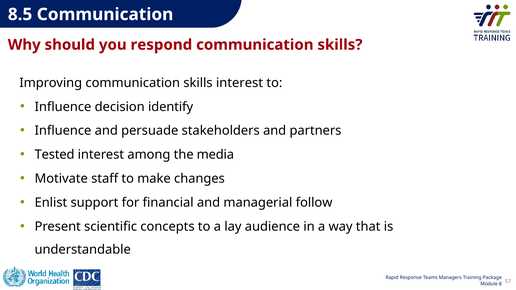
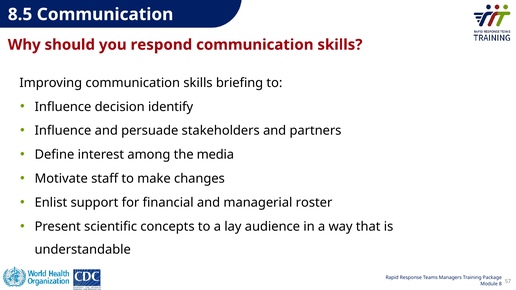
skills interest: interest -> briefing
Tested: Tested -> Define
follow: follow -> roster
